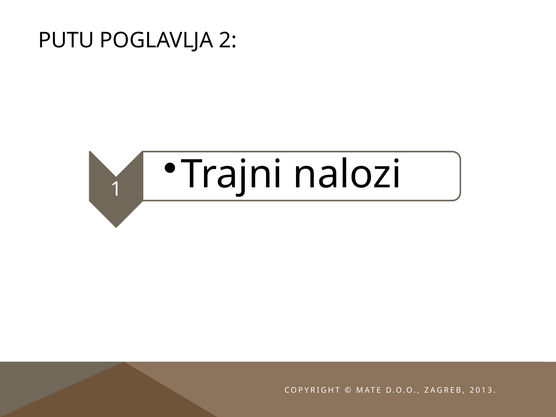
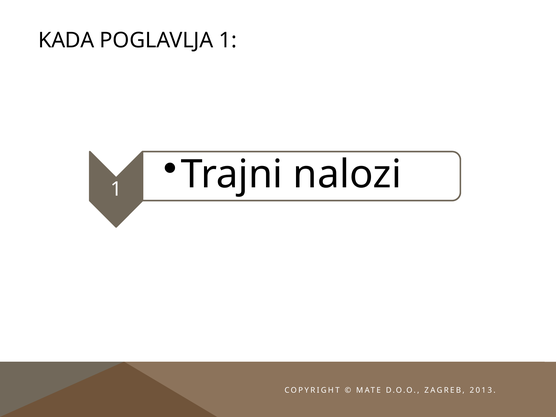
PUTU: PUTU -> KADA
POGLAVLJA 2: 2 -> 1
